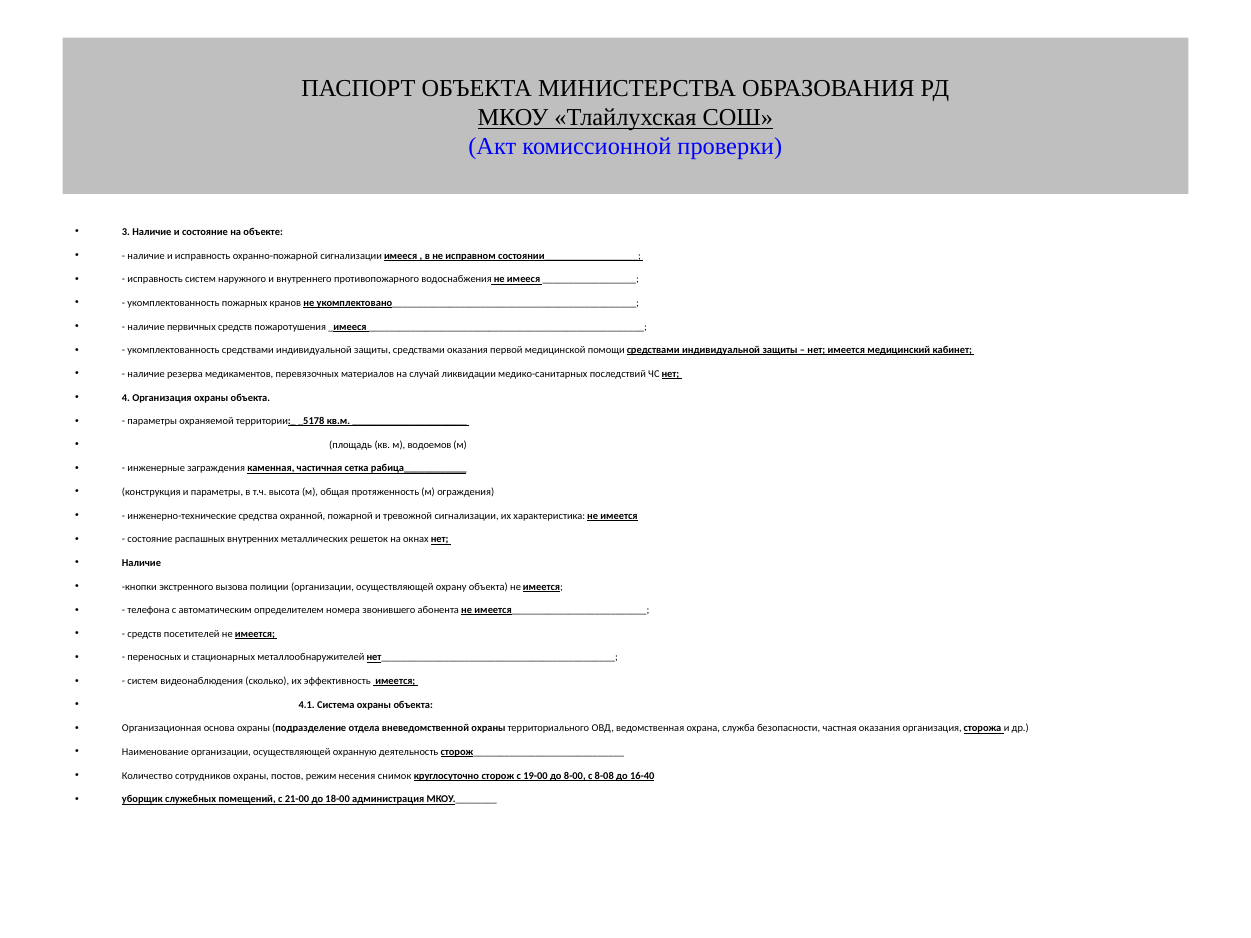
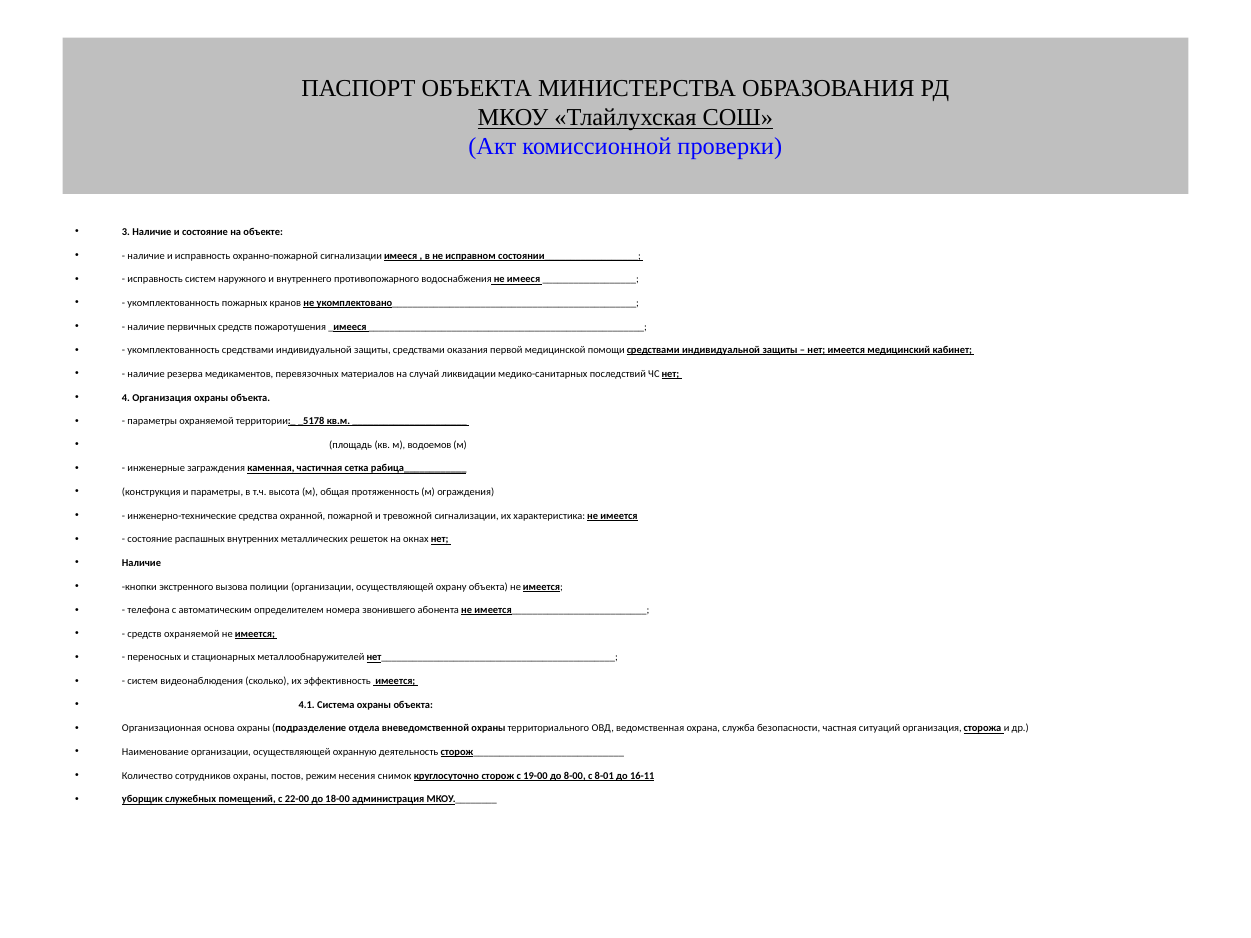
средств посетителей: посетителей -> охраняемой
частная оказания: оказания -> ситуаций
8-08: 8-08 -> 8-01
16-40: 16-40 -> 16-11
21-00: 21-00 -> 22-00
